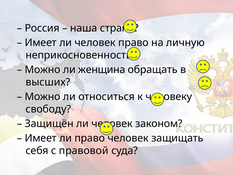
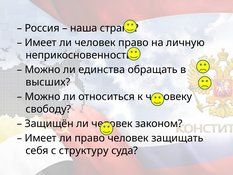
женщина: женщина -> единства
правовой: правовой -> структуру
